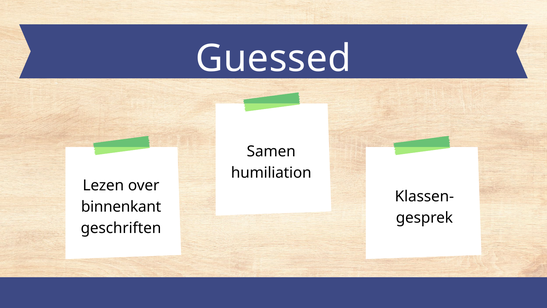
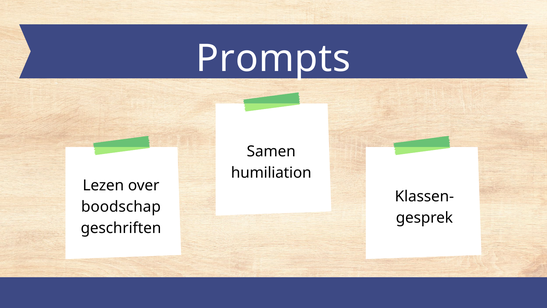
Guessed: Guessed -> Prompts
binnenkant: binnenkant -> boodschap
